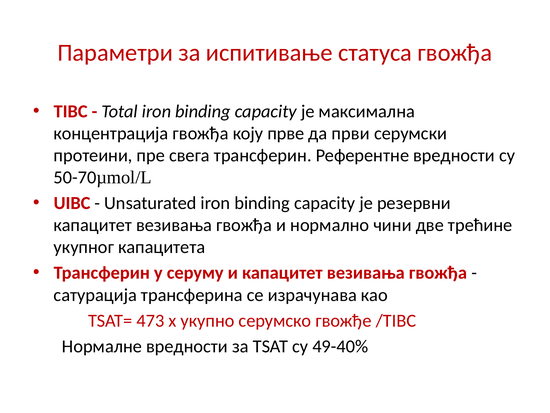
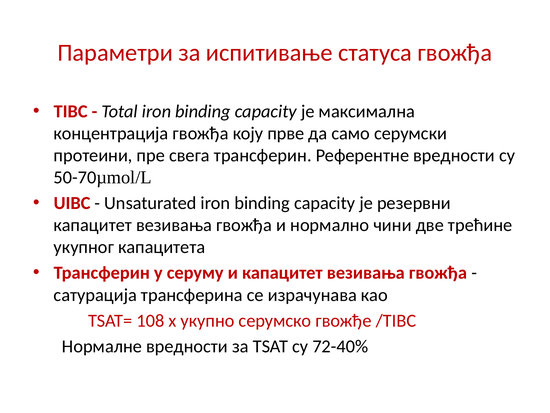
први: први -> само
473: 473 -> 108
49-40%: 49-40% -> 72-40%
